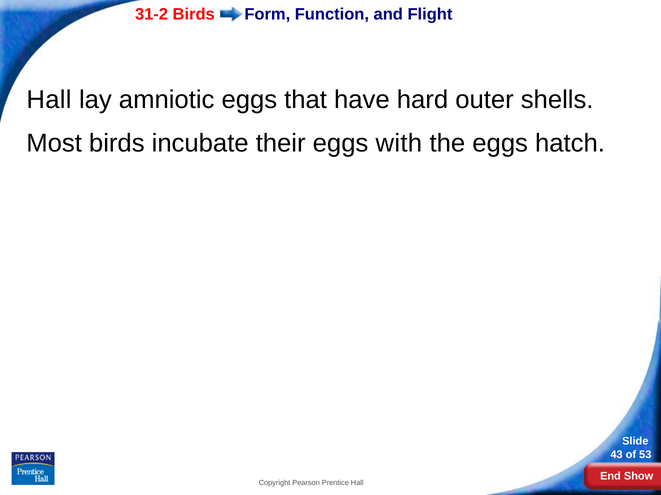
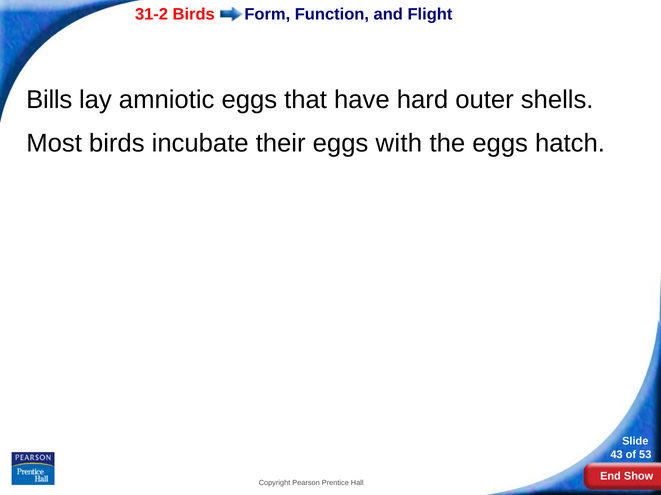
Hall at (49, 100): Hall -> Bills
